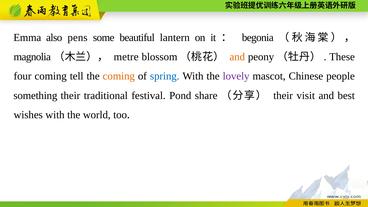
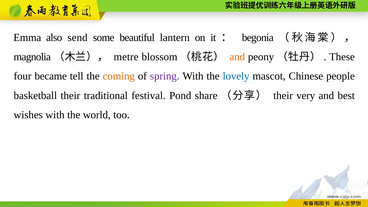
pens: pens -> send
four coming: coming -> became
spring colour: blue -> purple
lovely colour: purple -> blue
something: something -> basketball
visit: visit -> very
